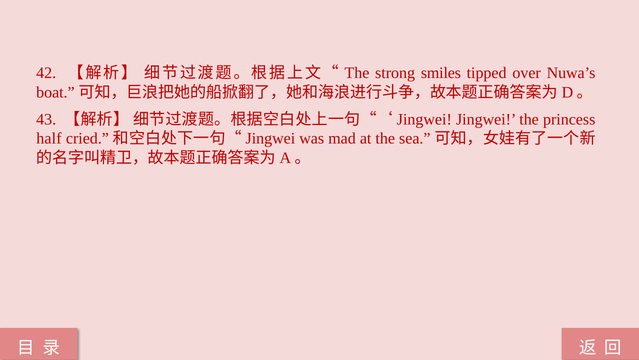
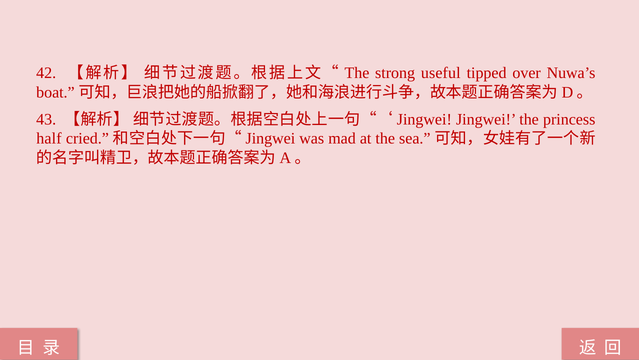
smiles: smiles -> useful
